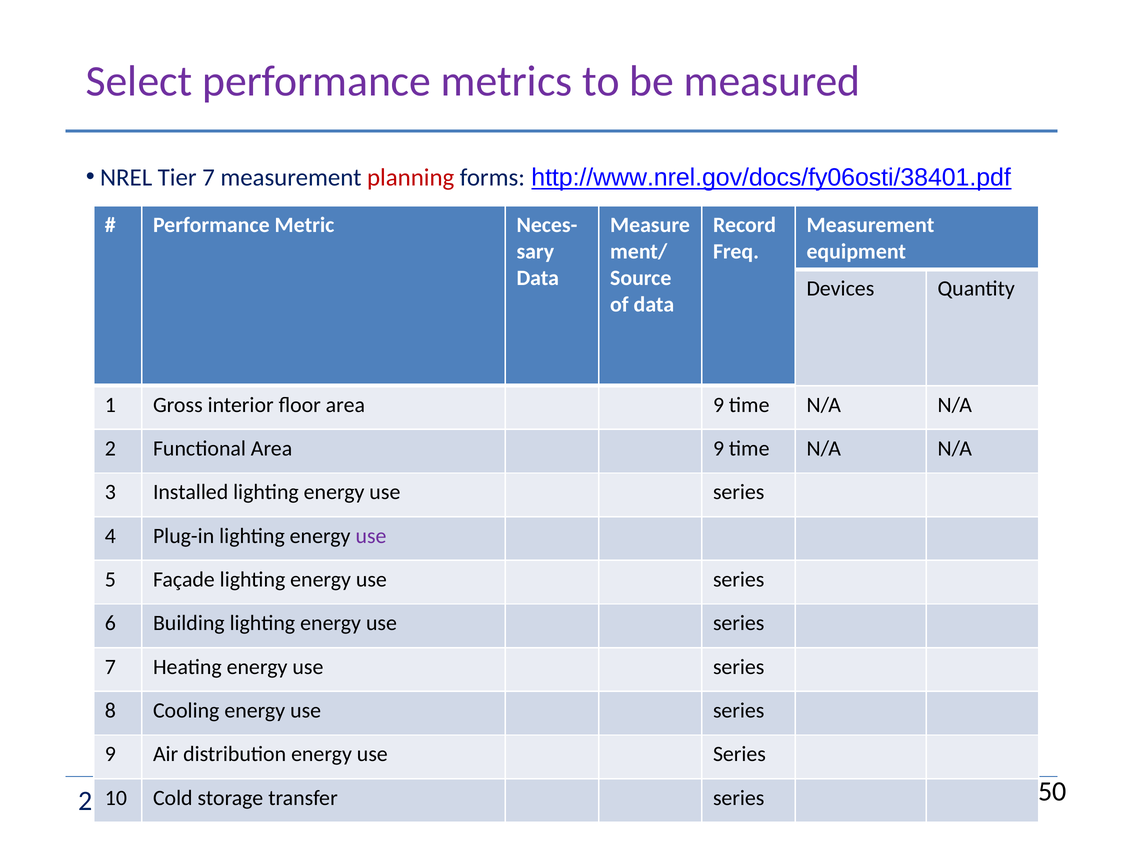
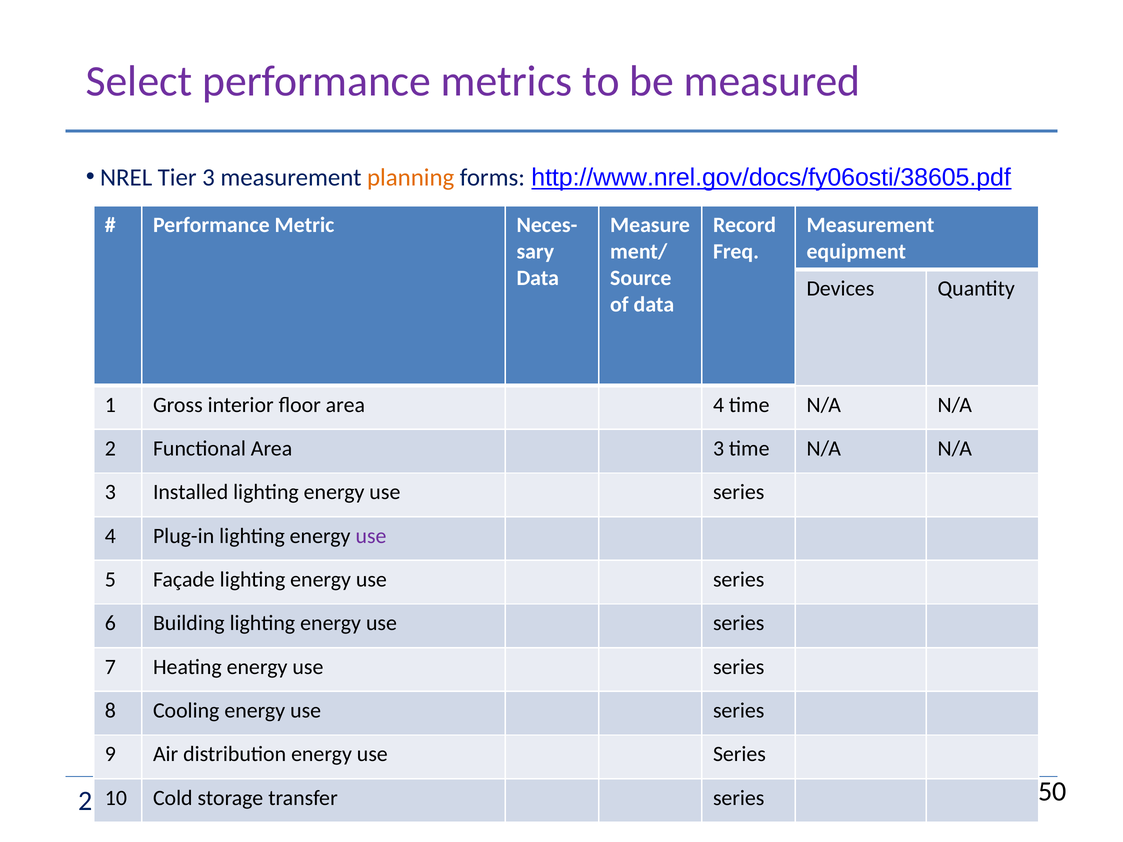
Tier 7: 7 -> 3
planning colour: red -> orange
http://www.nrel.gov/docs/fy06osti/38401.pdf: http://www.nrel.gov/docs/fy06osti/38401.pdf -> http://www.nrel.gov/docs/fy06osti/38605.pdf
floor area 9: 9 -> 4
Functional Area 9: 9 -> 3
